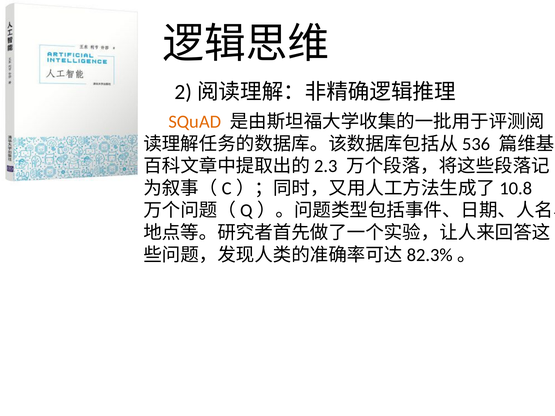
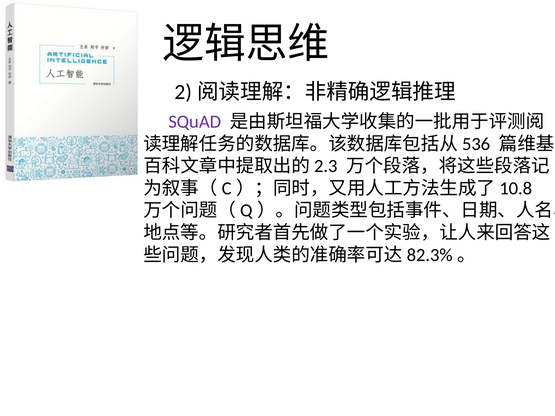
SQuAD colour: orange -> purple
